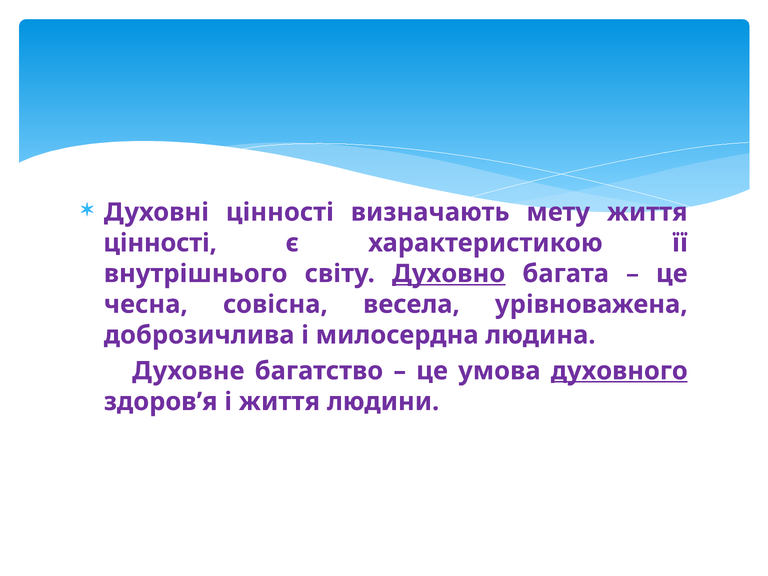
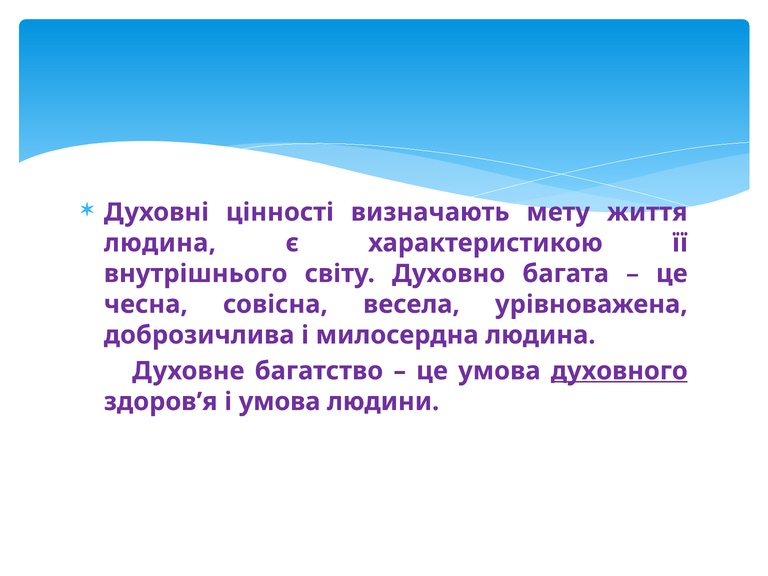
цінності at (160, 243): цінності -> людина
Духовно underline: present -> none
і життя: життя -> умова
